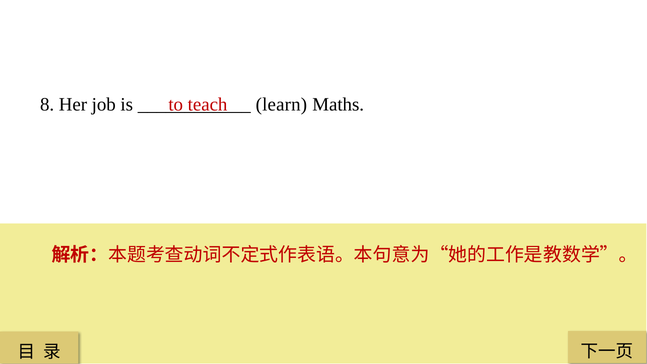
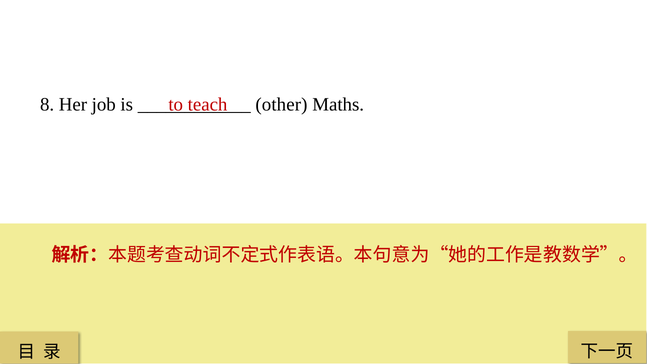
learn: learn -> other
